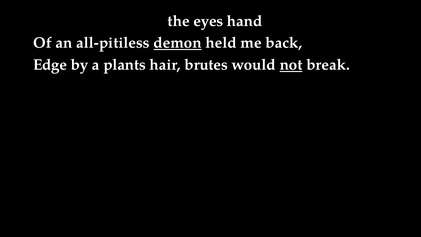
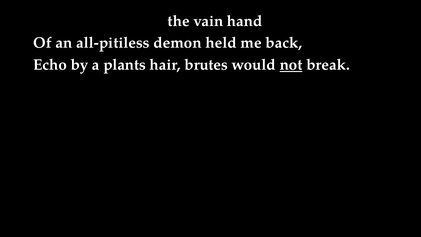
eyes: eyes -> vain
demon underline: present -> none
Edge: Edge -> Echo
